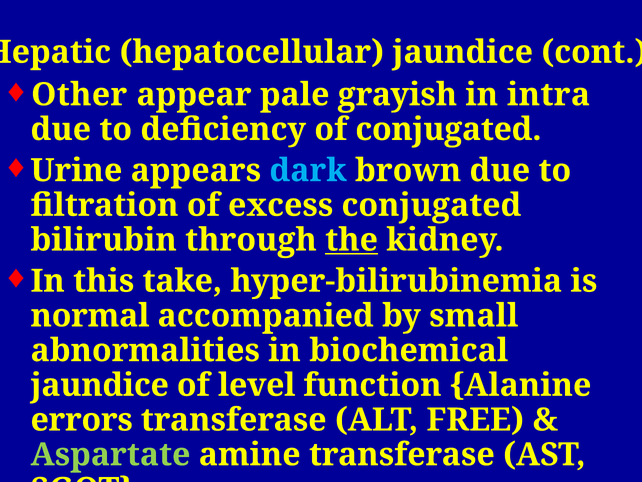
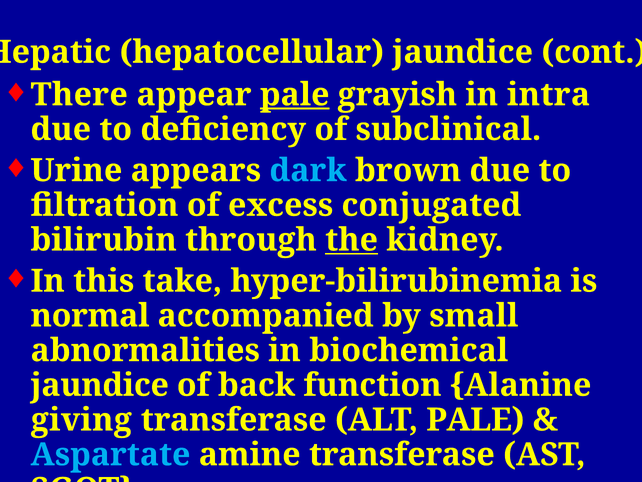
Other: Other -> There
pale at (295, 95) underline: none -> present
of conjugated: conjugated -> subclinical
level: level -> back
errors: errors -> giving
ALT FREE: FREE -> PALE
Aspartate colour: light green -> light blue
